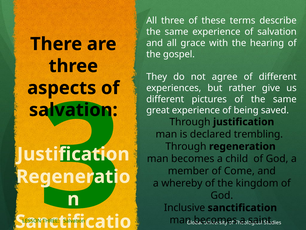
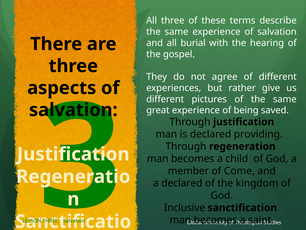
grace: grace -> burial
trembling: trembling -> providing
a whereby: whereby -> declared
